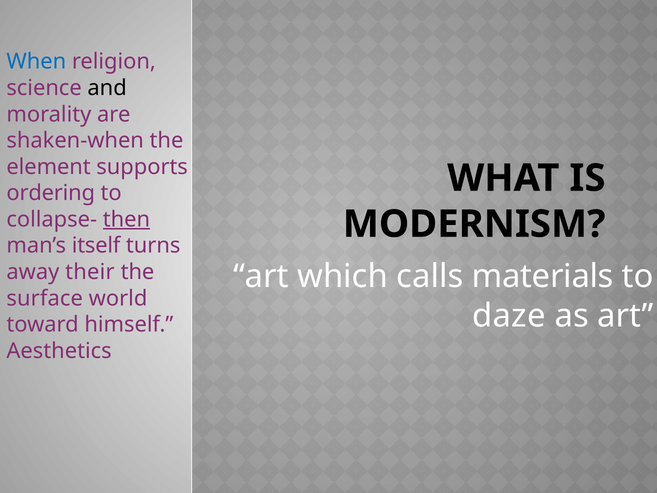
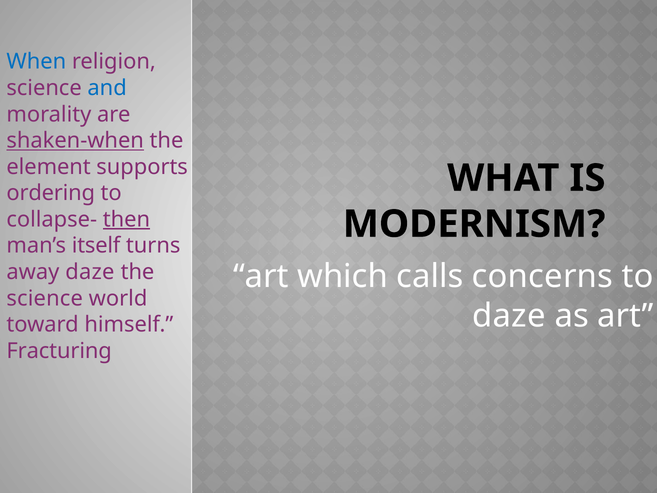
and colour: black -> blue
shaken-when underline: none -> present
away their: their -> daze
materials: materials -> concerns
surface at (45, 298): surface -> science
Aesthetics: Aesthetics -> Fracturing
